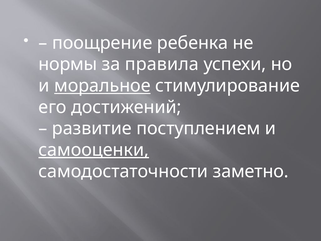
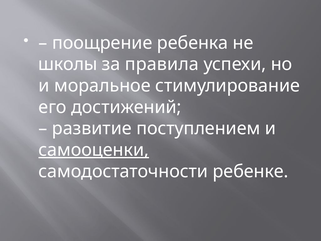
нормы: нормы -> школы
моральное underline: present -> none
заметно: заметно -> ребенке
